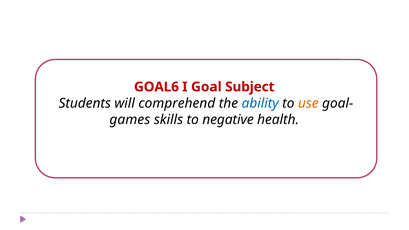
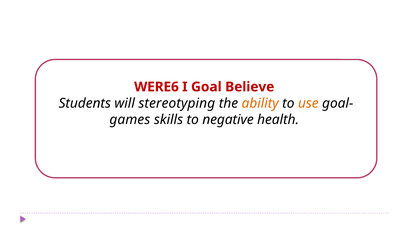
GOAL6: GOAL6 -> WERE6
Subject: Subject -> Believe
comprehend: comprehend -> stereotyping
ability colour: blue -> orange
